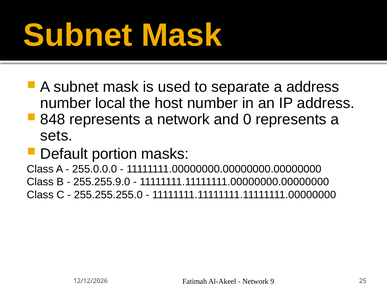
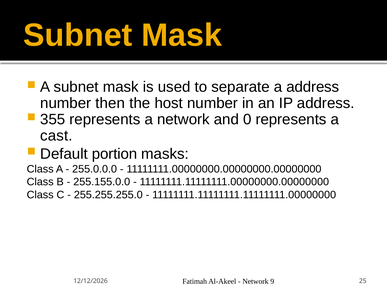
local: local -> then
848: 848 -> 355
sets: sets -> cast
255.255.9.0: 255.255.9.0 -> 255.155.0.0
